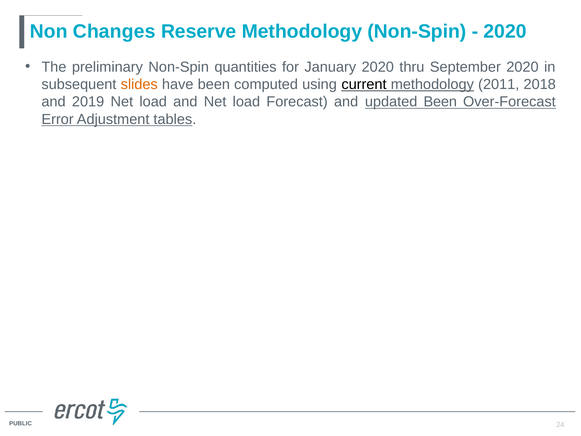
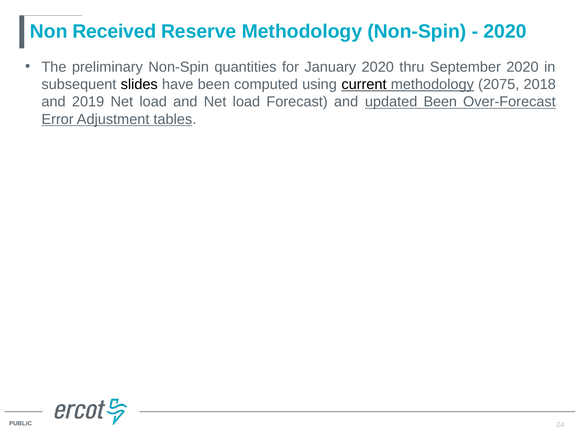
Changes: Changes -> Received
slides colour: orange -> black
2011: 2011 -> 2075
